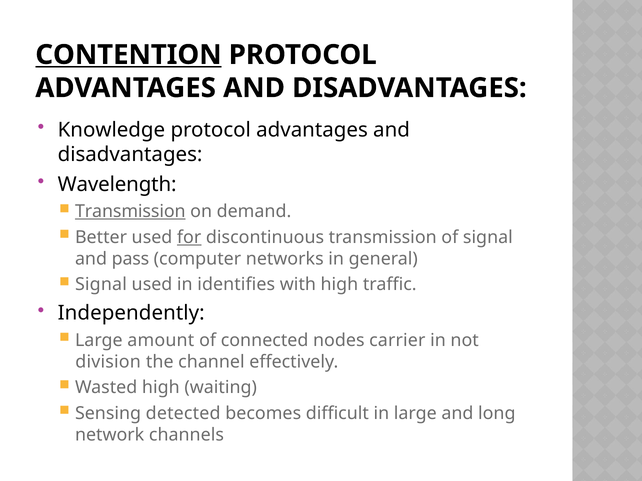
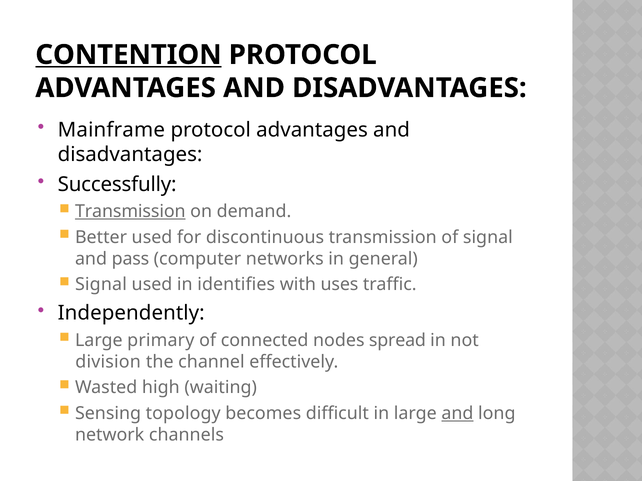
Knowledge: Knowledge -> Mainframe
Wavelength: Wavelength -> Successfully
for underline: present -> none
with high: high -> uses
amount: amount -> primary
carrier: carrier -> spread
detected: detected -> topology
and at (457, 414) underline: none -> present
